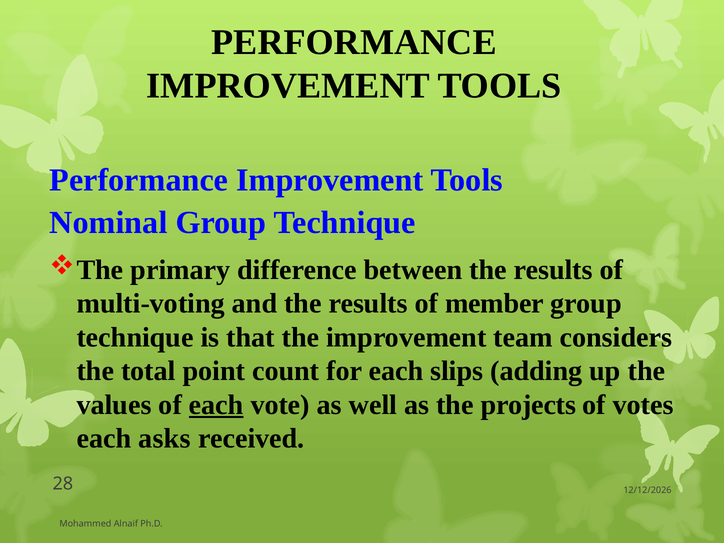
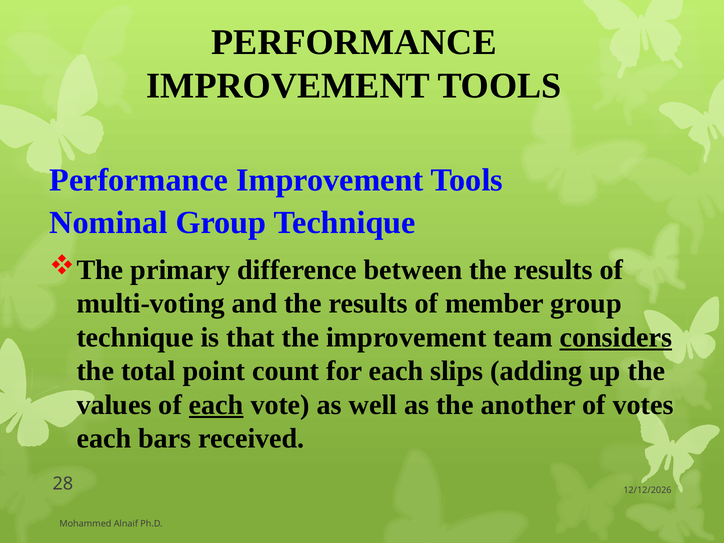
considers underline: none -> present
projects: projects -> another
asks: asks -> bars
